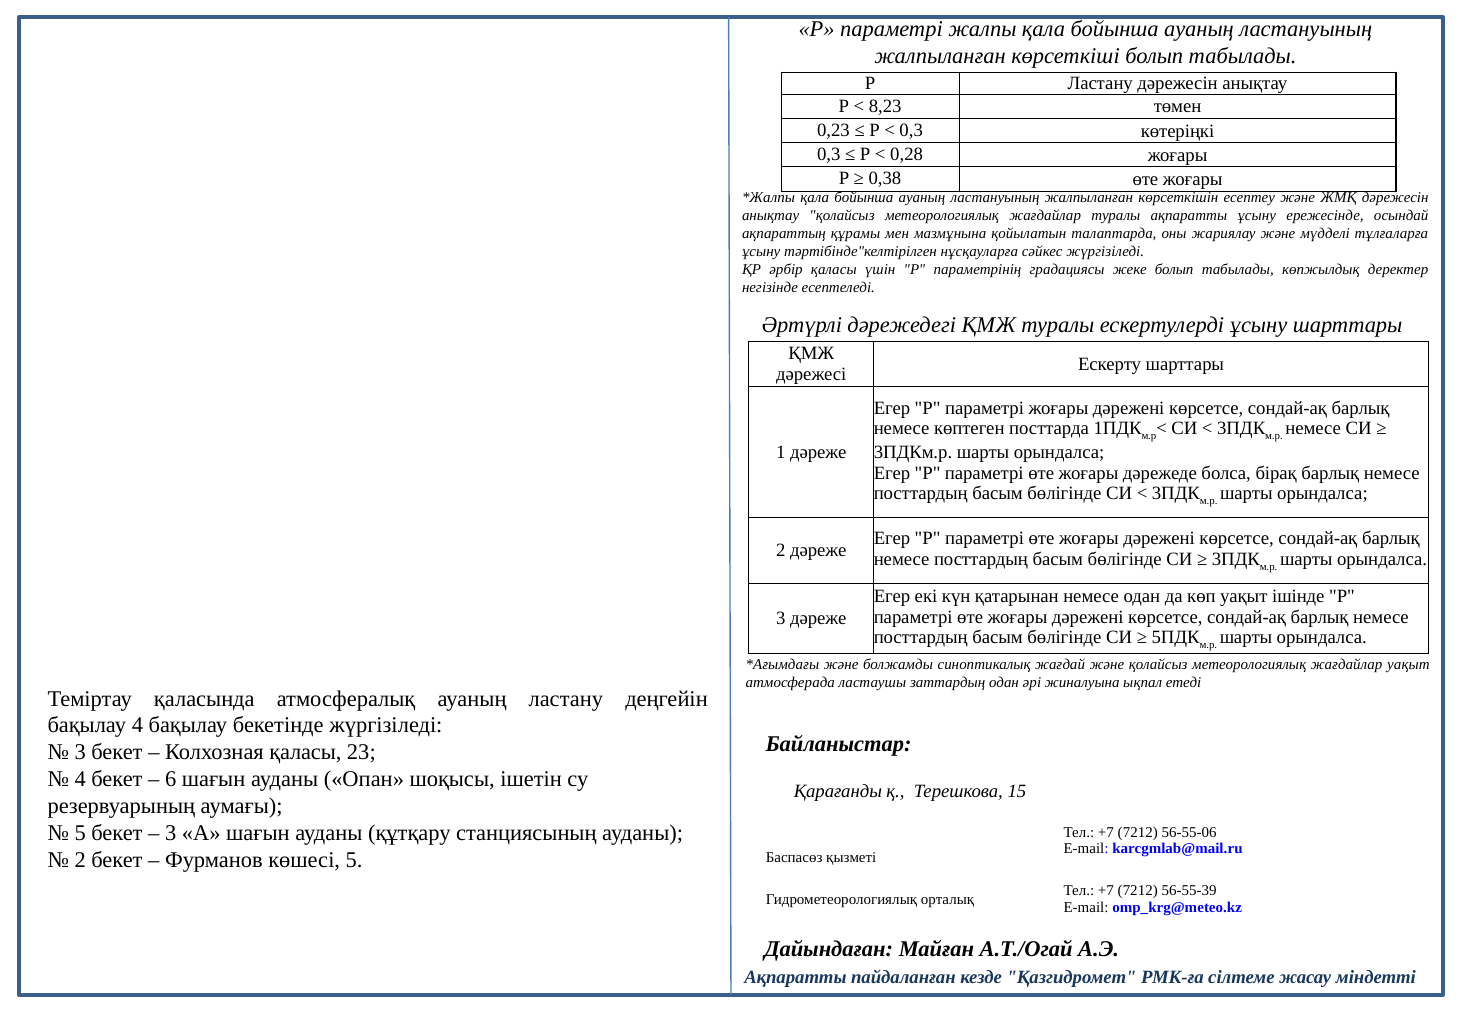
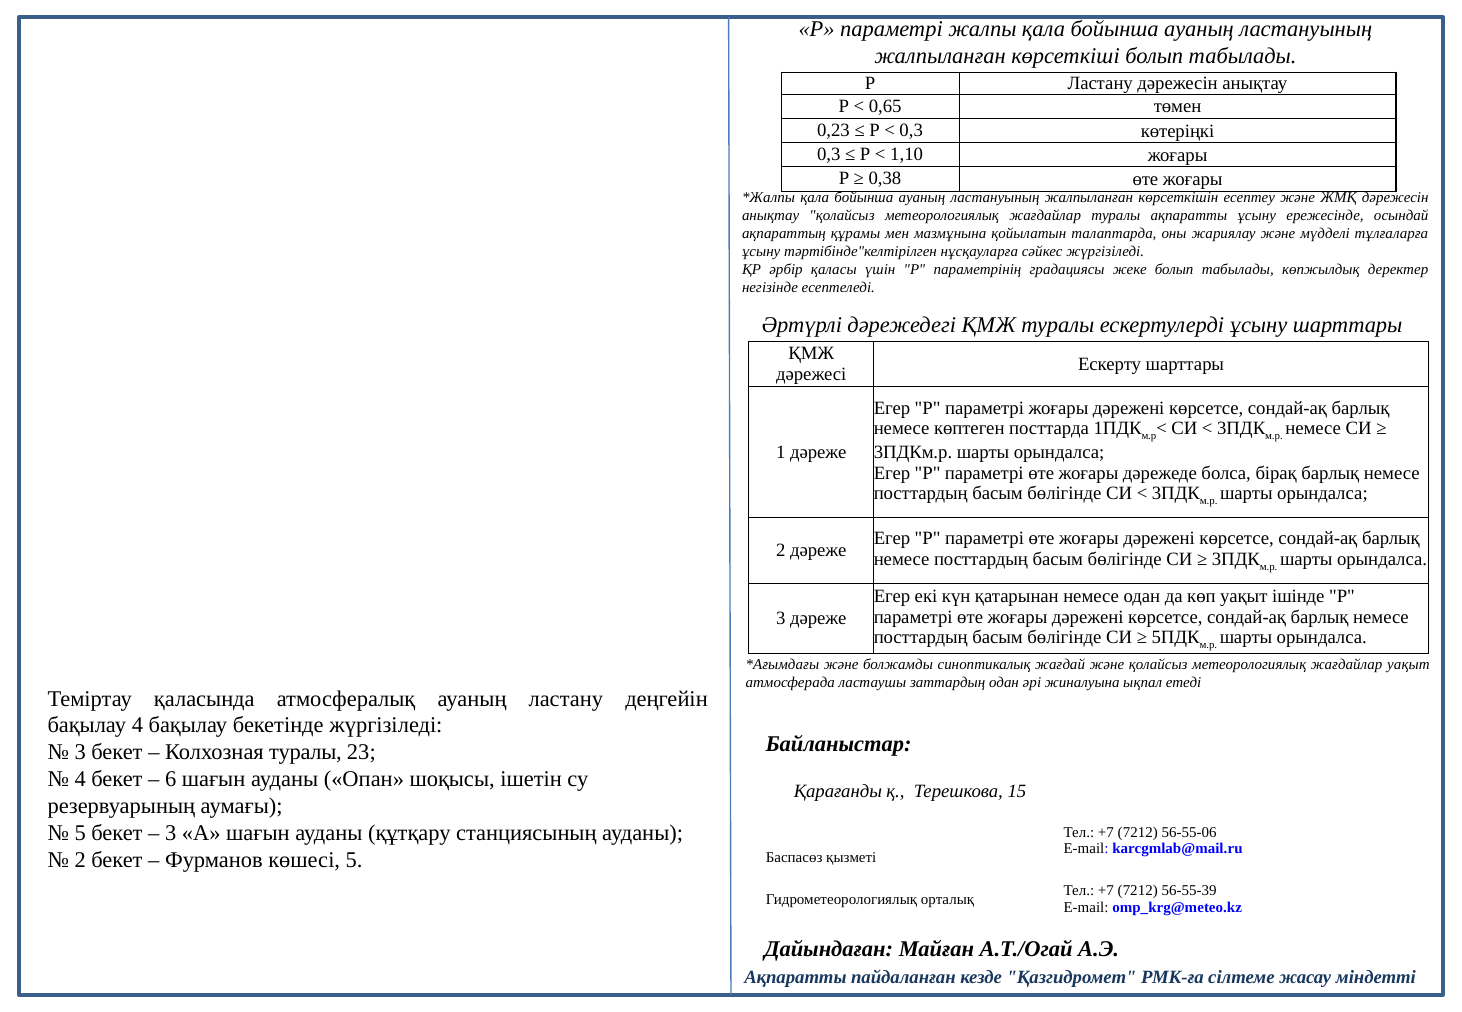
8,23: 8,23 -> 0,65
0,28: 0,28 -> 1,10
Колхозная қаласы: қаласы -> туралы
